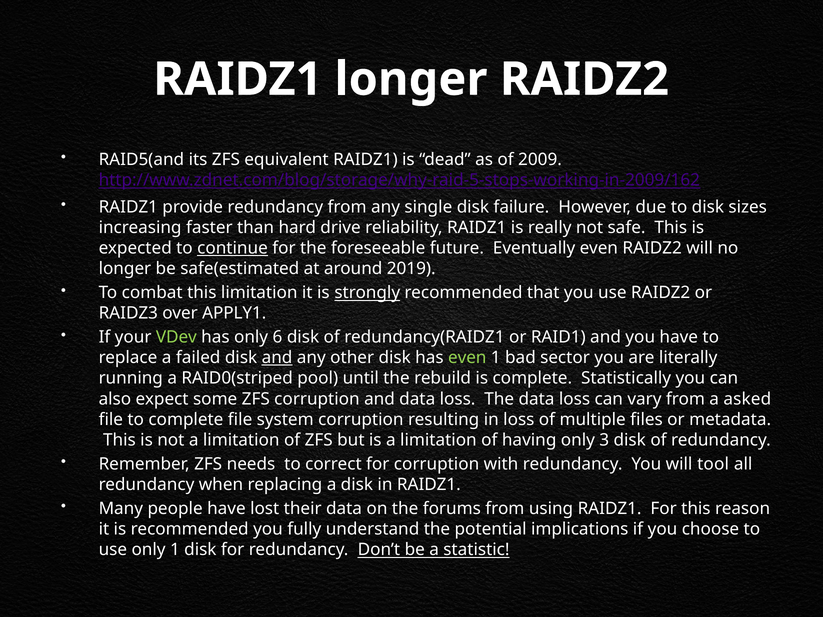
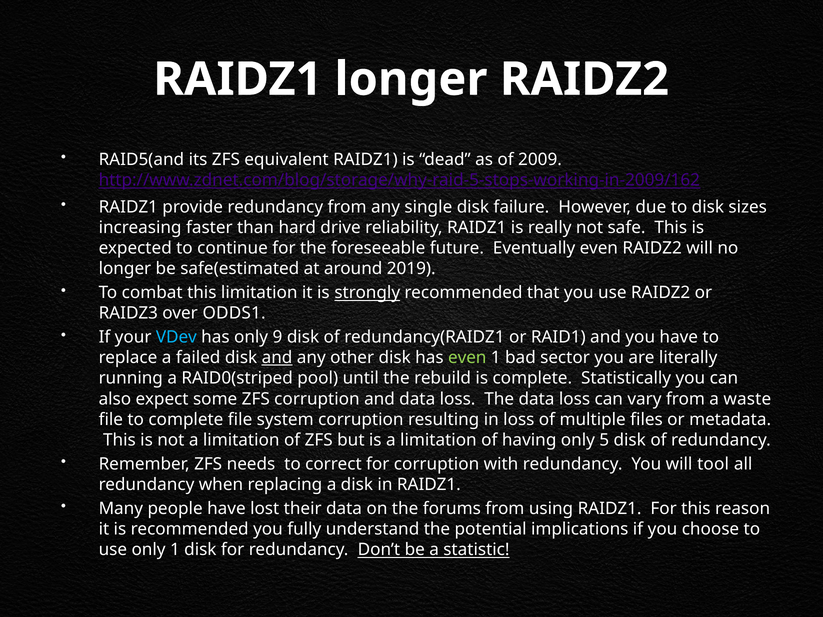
continue underline: present -> none
APPLY1: APPLY1 -> ODDS1
VDev colour: light green -> light blue
6: 6 -> 9
asked: asked -> waste
3: 3 -> 5
